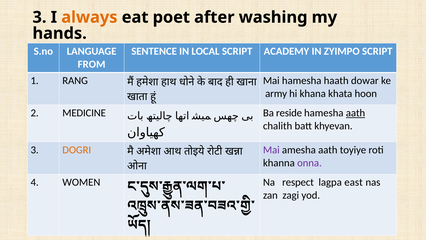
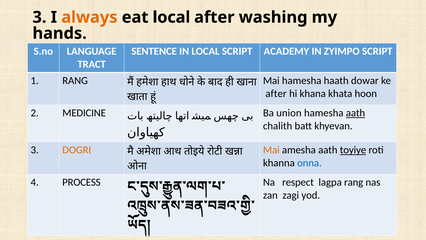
eat poet: poet -> local
FROM: FROM -> TRACT
army at (276, 94): army -> after
reside: reside -> union
Mai at (271, 150) colour: purple -> orange
toyiye underline: none -> present
onna colour: purple -> blue
WOMEN: WOMEN -> PROCESS
lagpa east: east -> rang
